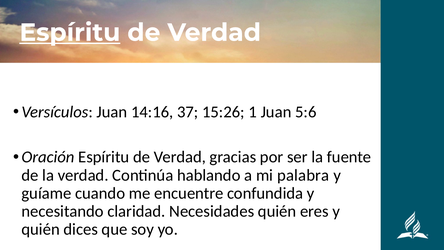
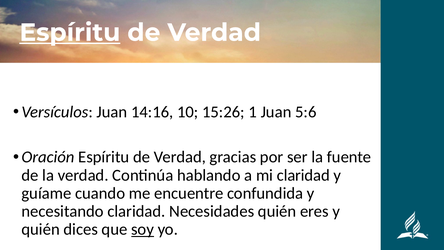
37: 37 -> 10
mi palabra: palabra -> claridad
soy underline: none -> present
